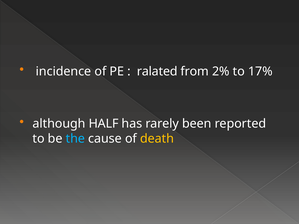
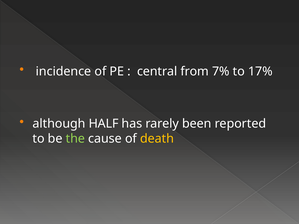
ralated: ralated -> central
2%: 2% -> 7%
the colour: light blue -> light green
